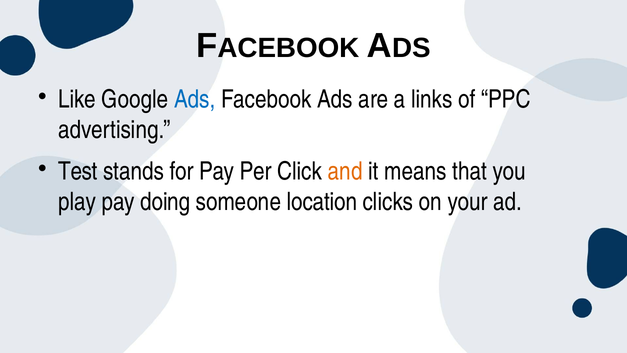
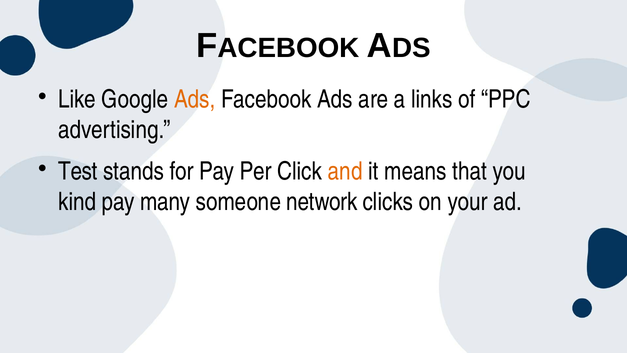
Ads at (195, 99) colour: blue -> orange
play: play -> kind
doing: doing -> many
location: location -> network
